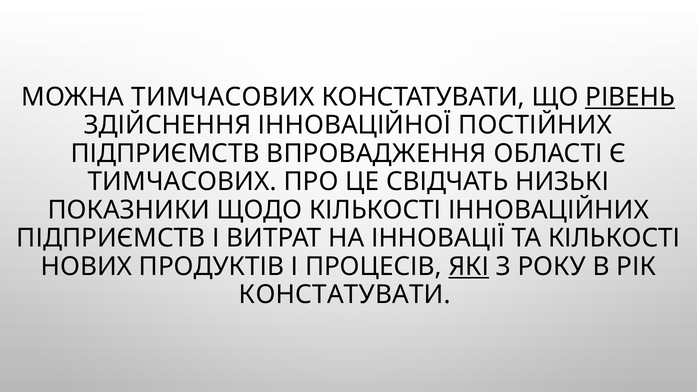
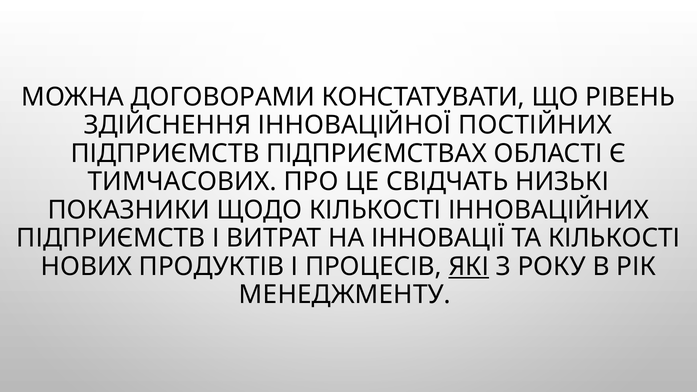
МОЖНА ТИМЧАСОВИХ: ТИМЧАСОВИХ -> ДОГОВОРАМИ
РІВЕНЬ underline: present -> none
ВПРОВАДЖЕННЯ: ВПРОВАДЖЕННЯ -> ПІДПРИЄМСТВАХ
КОНСТАТУВАТИ at (345, 295): КОНСТАТУВАТИ -> МЕНЕДЖМЕНТУ
